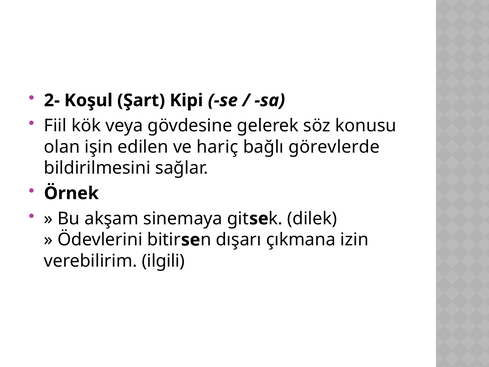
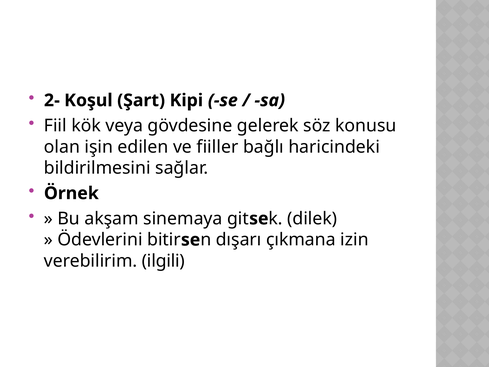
hariç: hariç -> fiiller
görevlerde: görevlerde -> haricindeki
